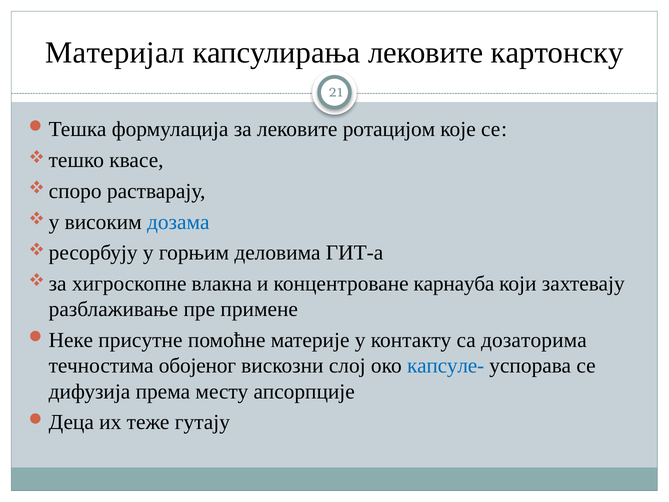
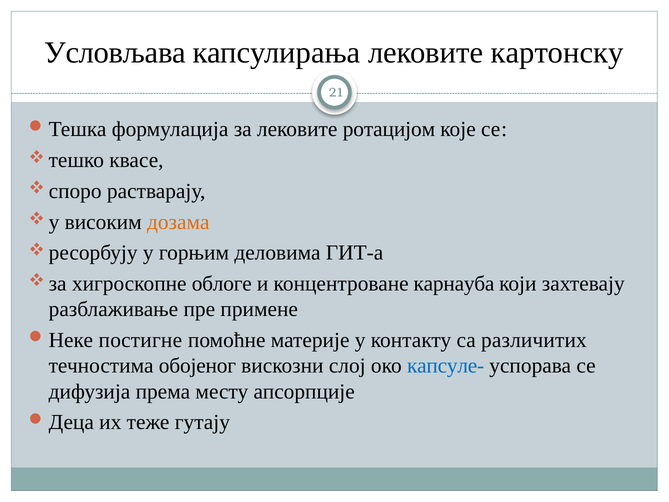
Материјал: Материјал -> Условљава
дозама colour: blue -> orange
влакна: влакна -> облоге
присутне: присутне -> постигне
дозаторима: дозаторима -> различитих
